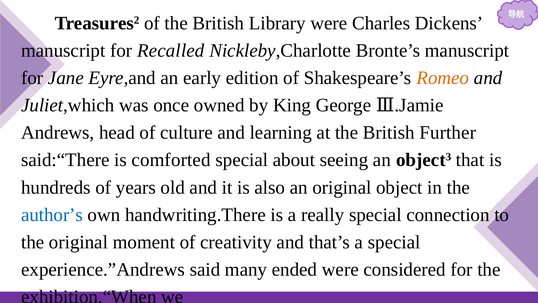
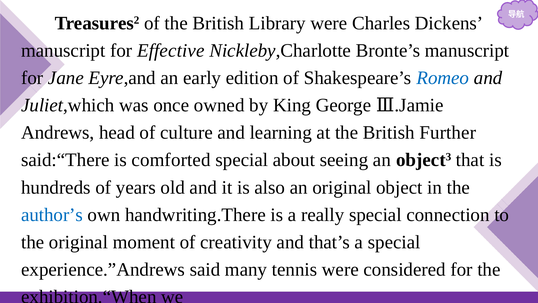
Recalled: Recalled -> Effective
Romeo colour: orange -> blue
ended: ended -> tennis
